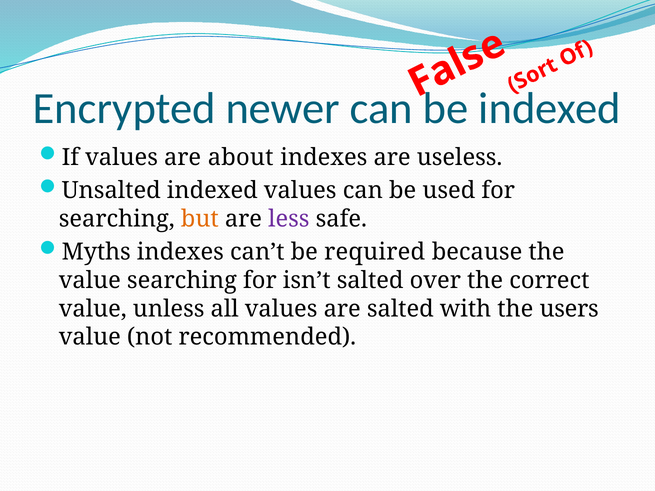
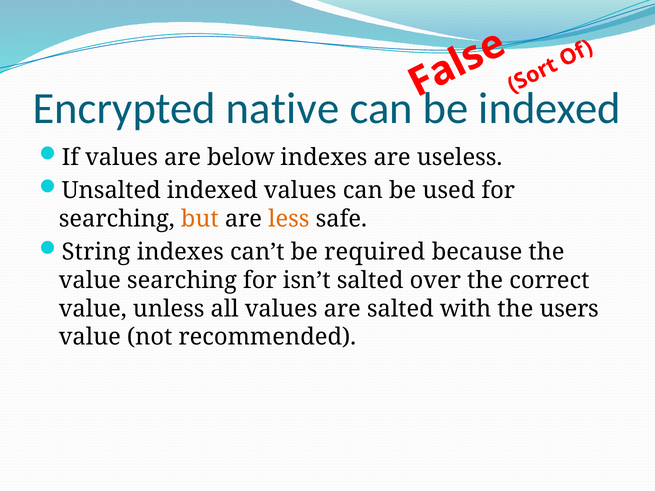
newer: newer -> native
about: about -> below
less colour: purple -> orange
Myths: Myths -> String
